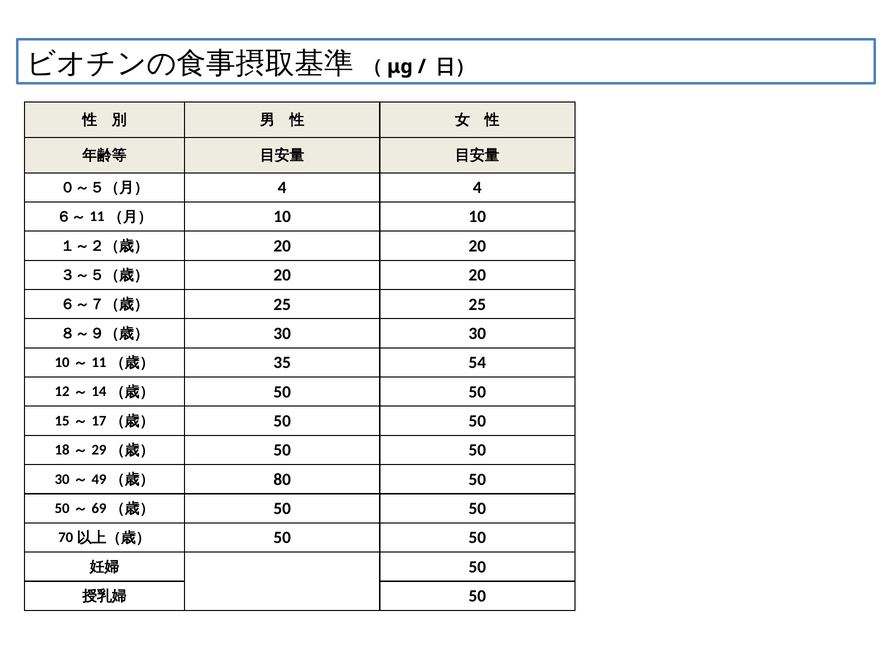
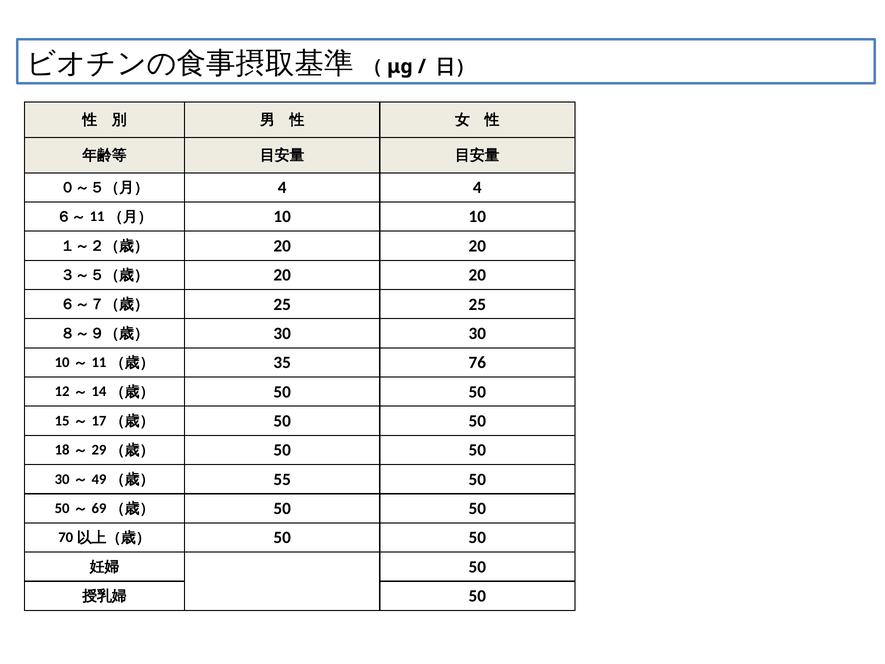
54: 54 -> 76
80: 80 -> 55
